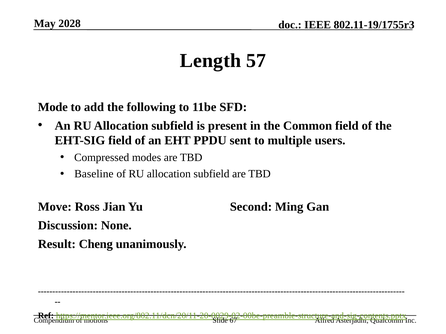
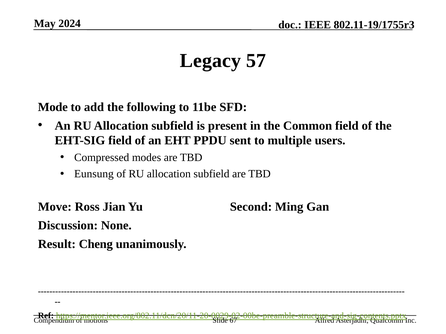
2028: 2028 -> 2024
Length: Length -> Legacy
Baseline: Baseline -> Eunsung
